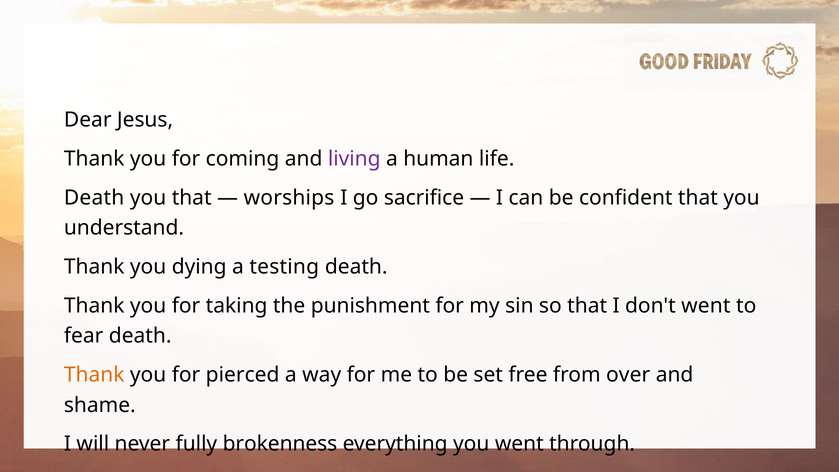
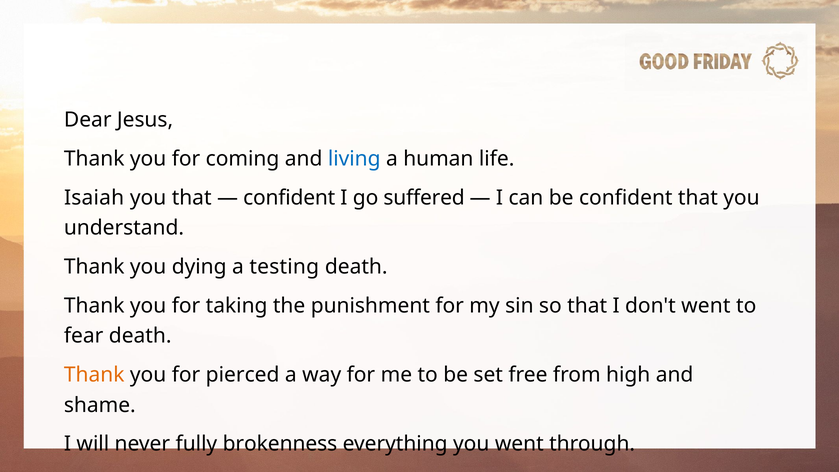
living colour: purple -> blue
Death at (94, 198): Death -> Isaiah
worships at (289, 198): worships -> confident
sacrifice: sacrifice -> suffered
over: over -> high
